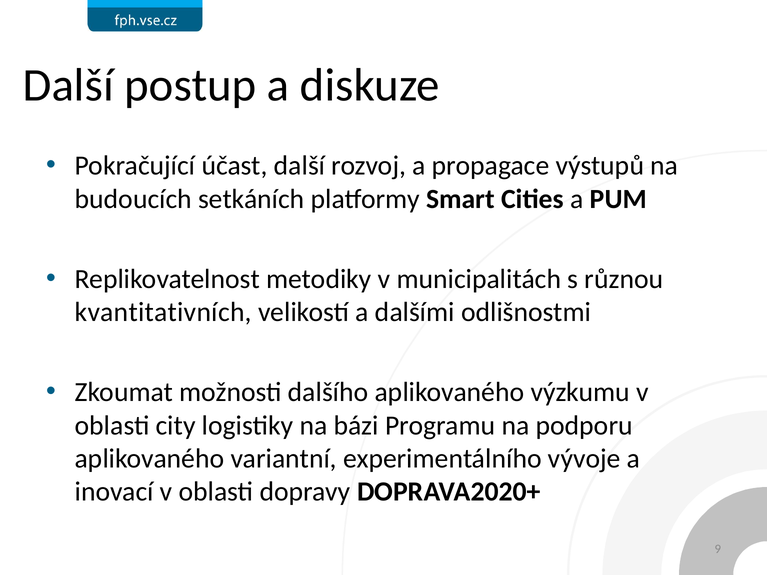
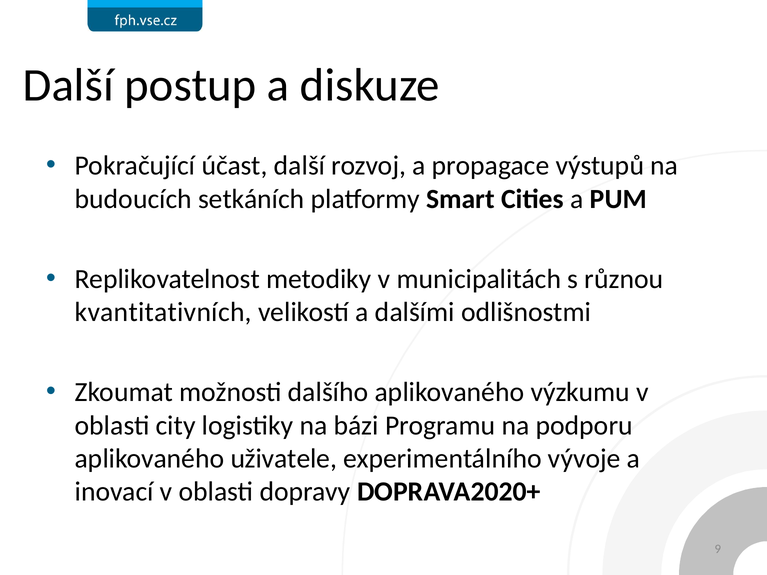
variantní: variantní -> uživatele
